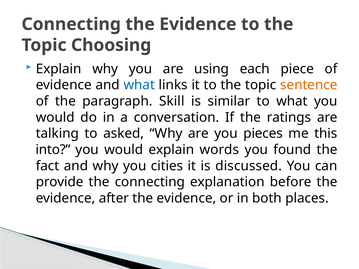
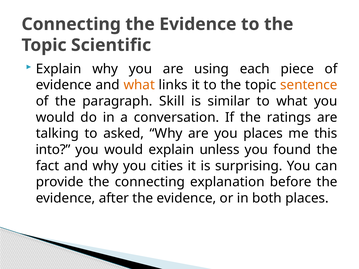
Choosing: Choosing -> Scientific
what at (139, 85) colour: blue -> orange
you pieces: pieces -> places
words: words -> unless
discussed: discussed -> surprising
